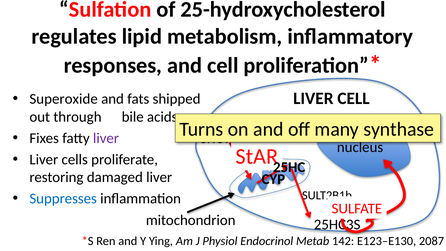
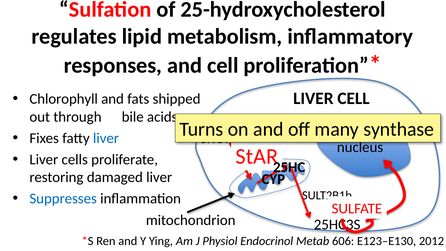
Superoxide: Superoxide -> Chlorophyll
liver at (106, 138) colour: purple -> blue
142: 142 -> 606
2087: 2087 -> 2012
